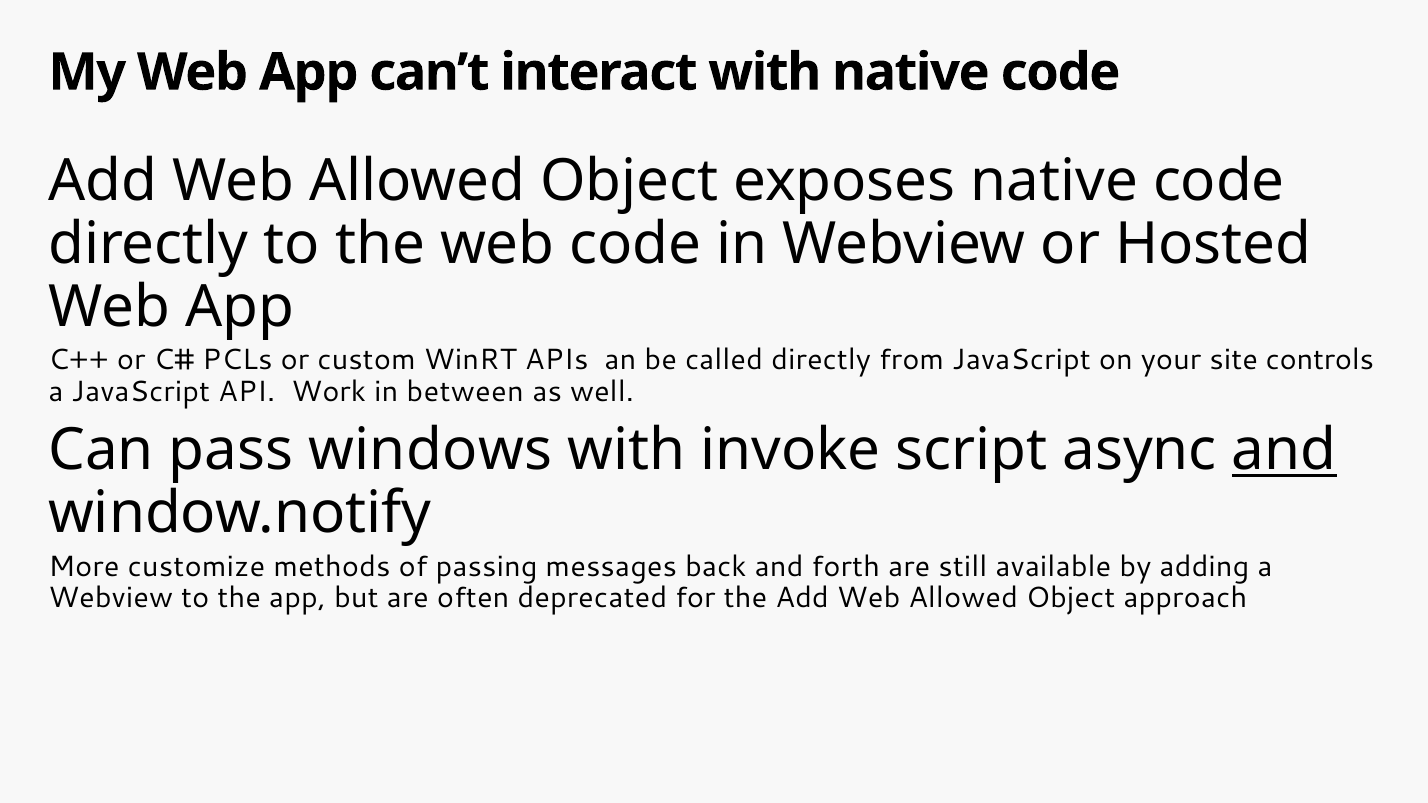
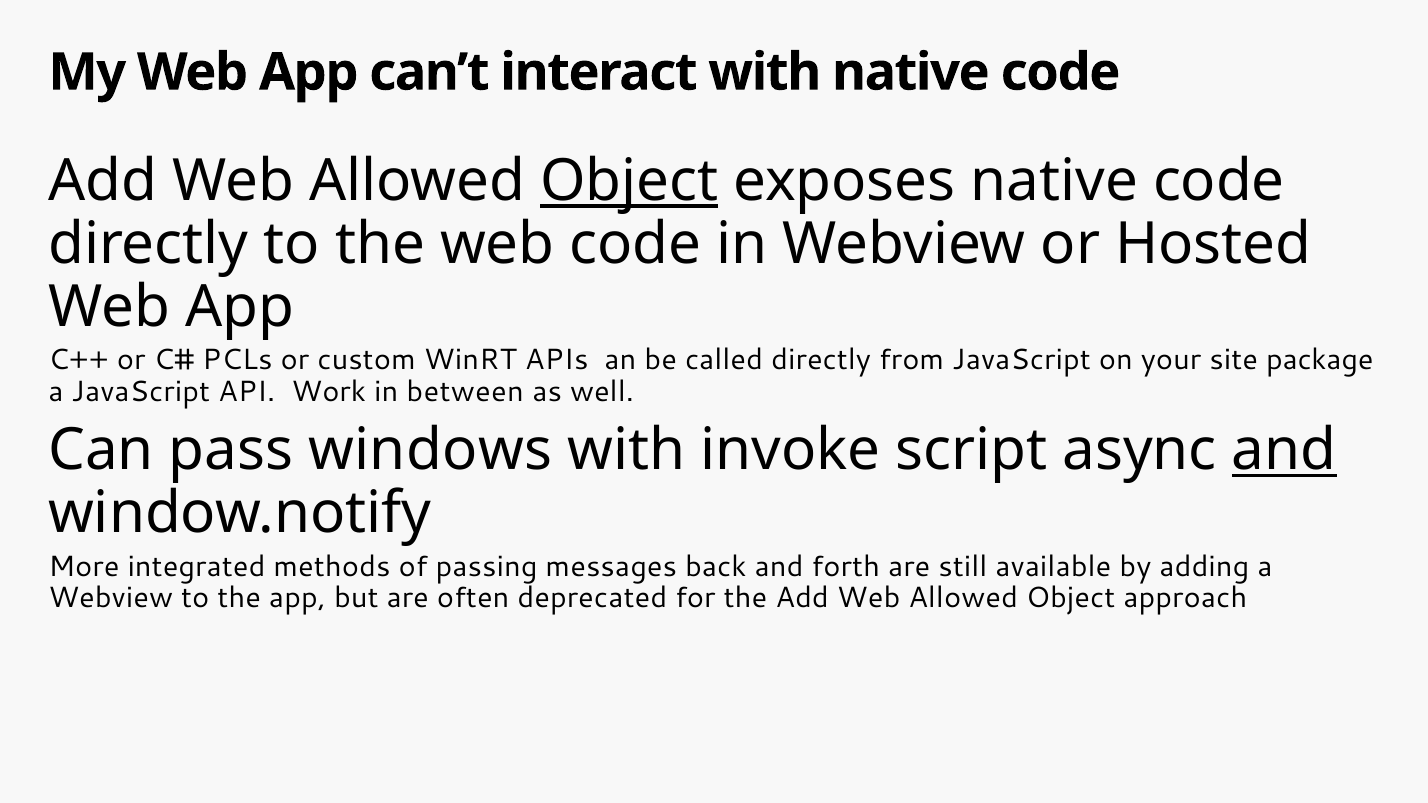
Object at (629, 181) underline: none -> present
controls: controls -> package
customize: customize -> integrated
